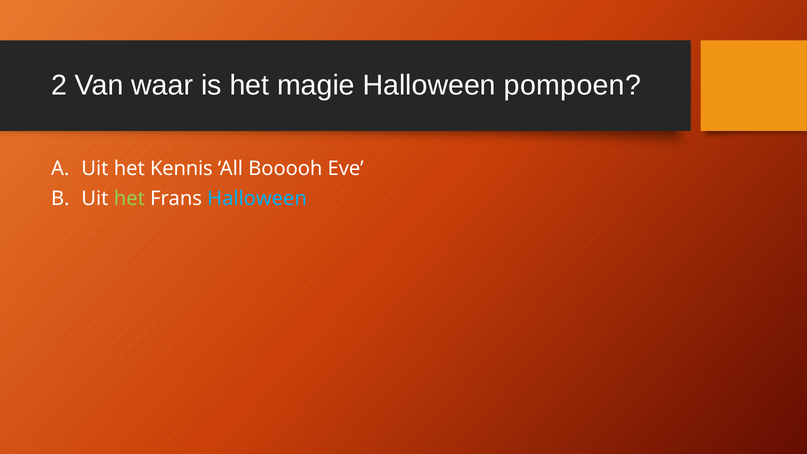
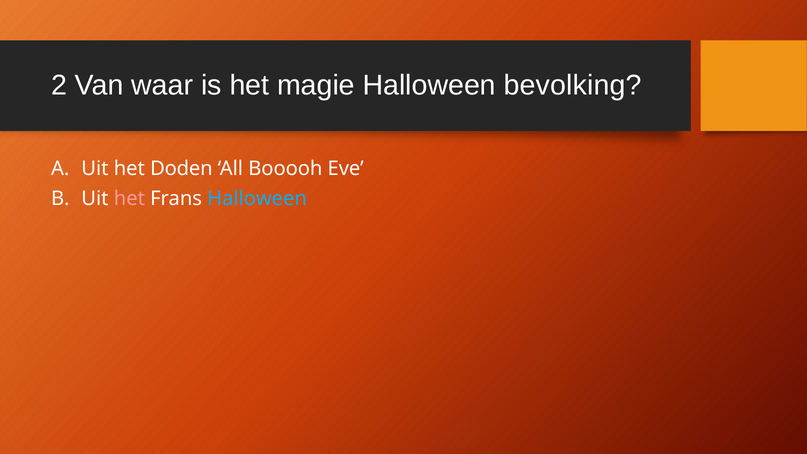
pompoen: pompoen -> bevolking
Kennis: Kennis -> Doden
het at (129, 199) colour: light green -> pink
